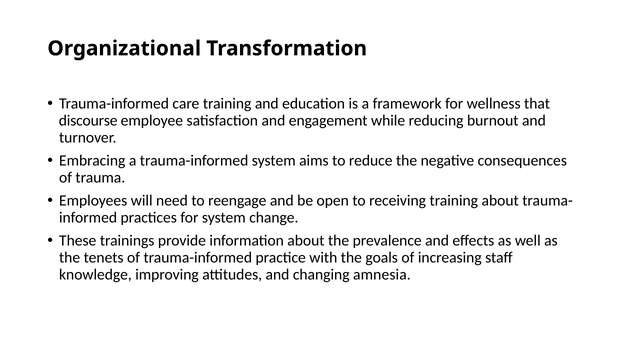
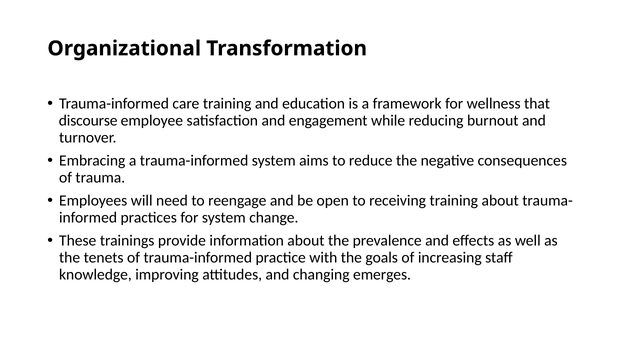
amnesia: amnesia -> emerges
